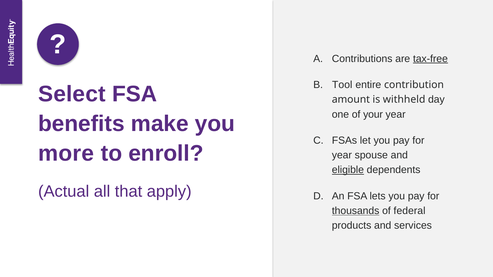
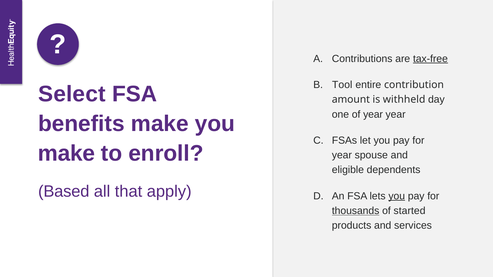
of your: your -> year
more at (66, 154): more -> make
eligible underline: present -> none
Actual: Actual -> Based
you at (397, 196) underline: none -> present
federal: federal -> started
